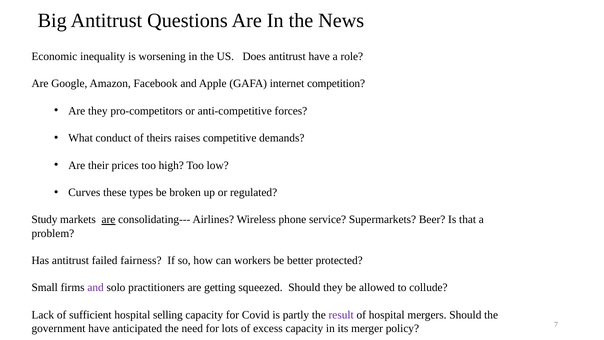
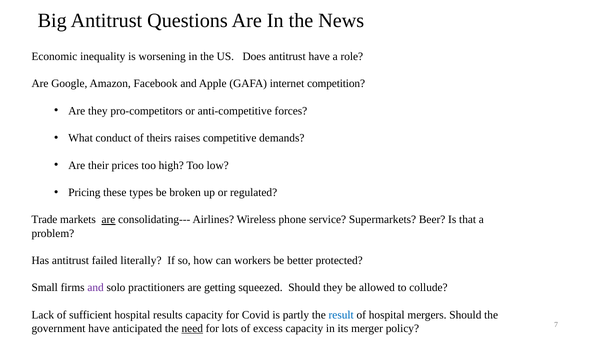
Curves: Curves -> Pricing
Study: Study -> Trade
fairness: fairness -> literally
selling: selling -> results
result colour: purple -> blue
need underline: none -> present
